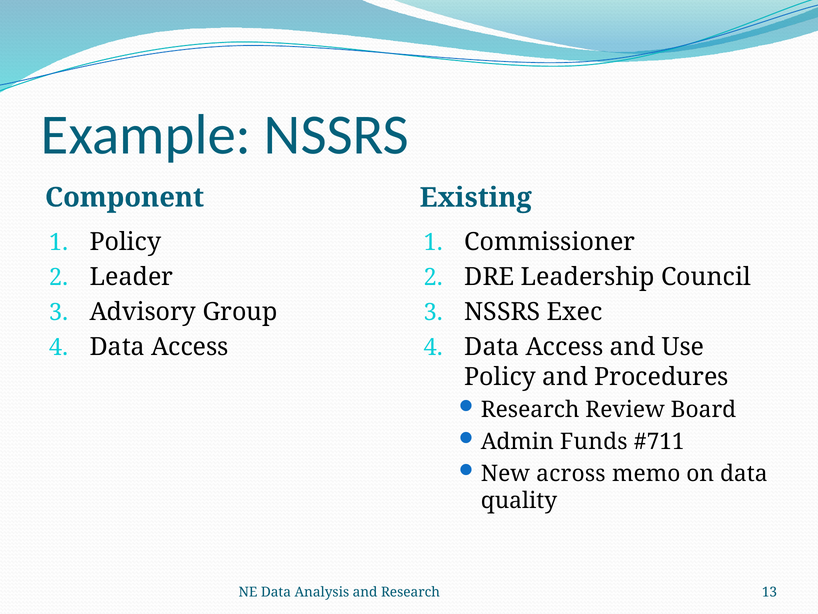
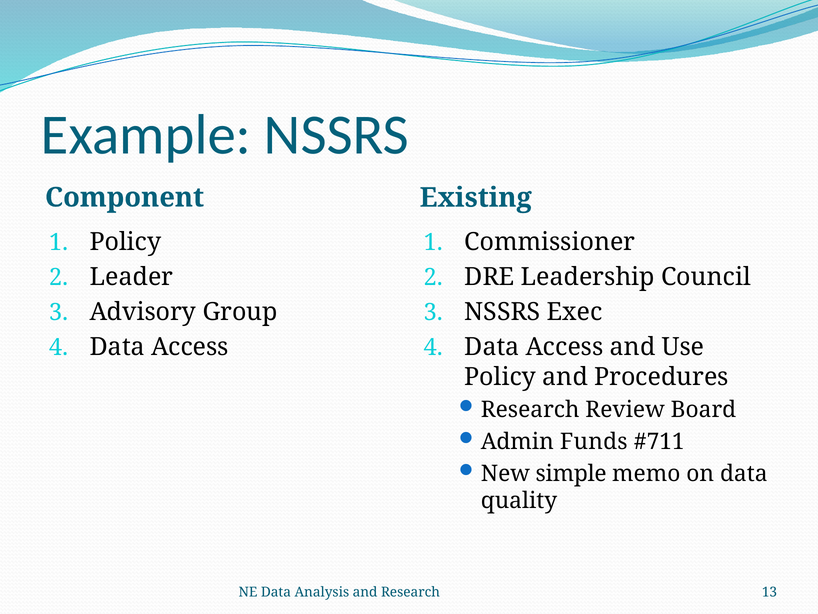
across: across -> simple
